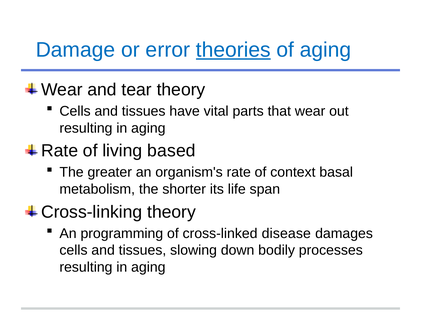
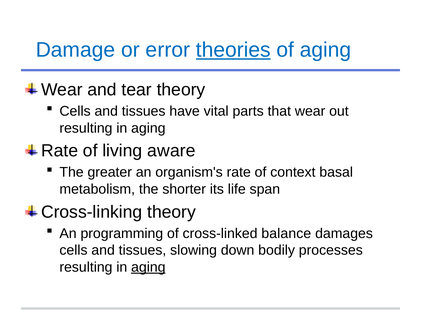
based: based -> aware
disease: disease -> balance
aging at (148, 267) underline: none -> present
